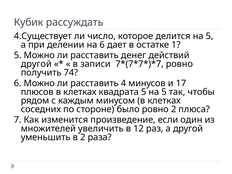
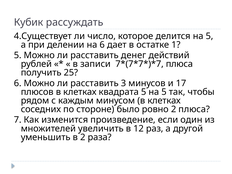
другой at (36, 64): другой -> рублей
ровно at (179, 64): ровно -> плюса
74: 74 -> 25
4: 4 -> 3
